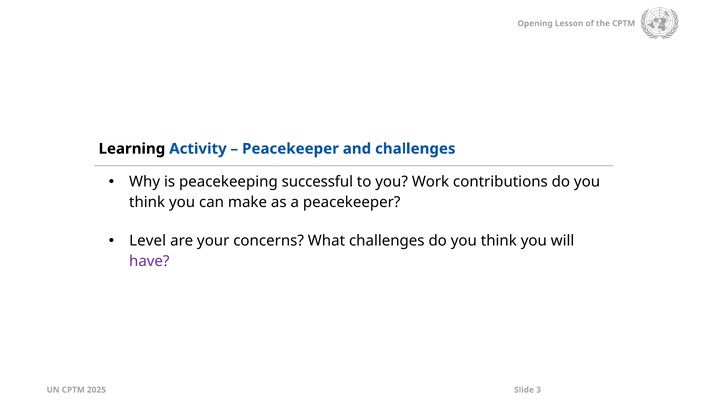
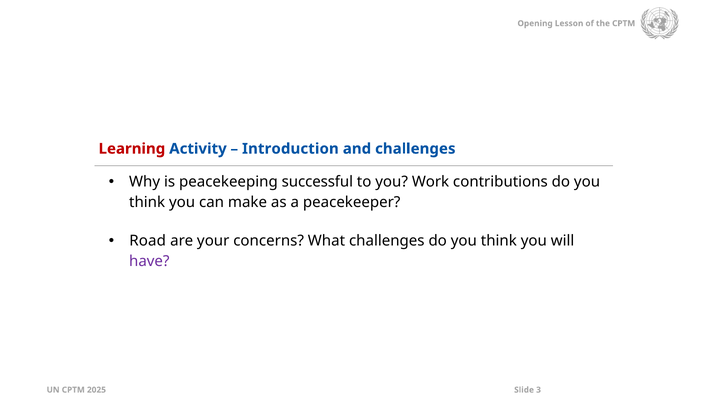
Learning colour: black -> red
Peacekeeper at (290, 149): Peacekeeper -> Introduction
Level: Level -> Road
